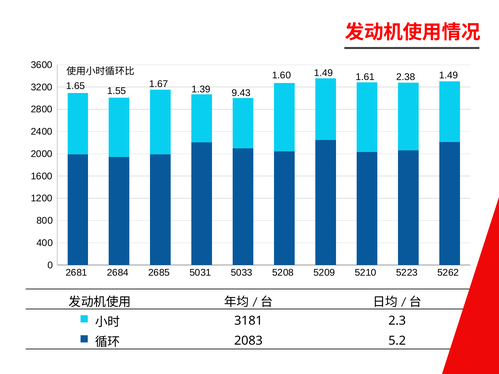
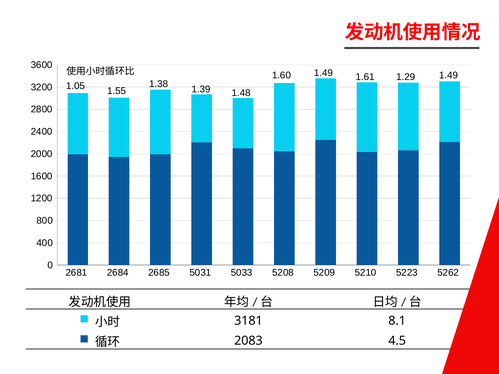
2.38: 2.38 -> 1.29
1.67: 1.67 -> 1.38
1.65: 1.65 -> 1.05
9.43: 9.43 -> 1.48
2.3: 2.3 -> 8.1
5.2: 5.2 -> 4.5
